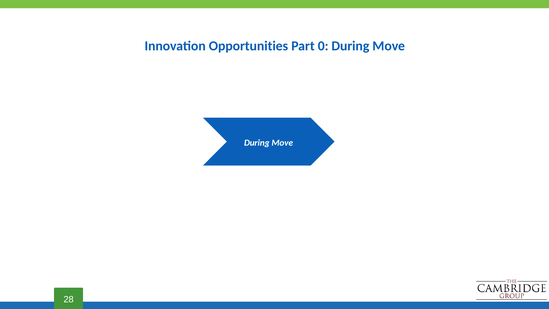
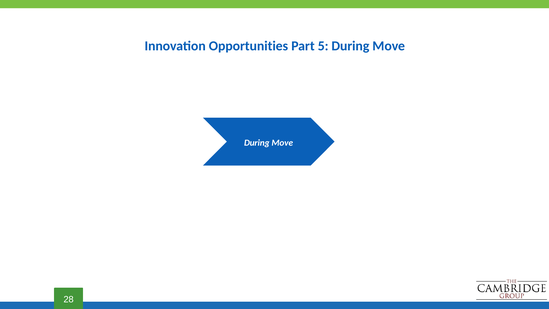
0: 0 -> 5
